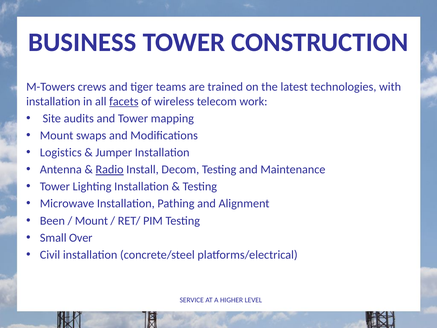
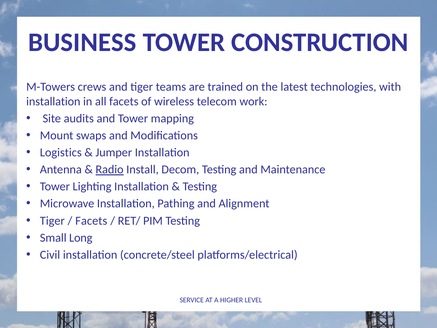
facets at (124, 101) underline: present -> none
Been at (52, 221): Been -> Tiger
Mount at (91, 221): Mount -> Facets
Over: Over -> Long
